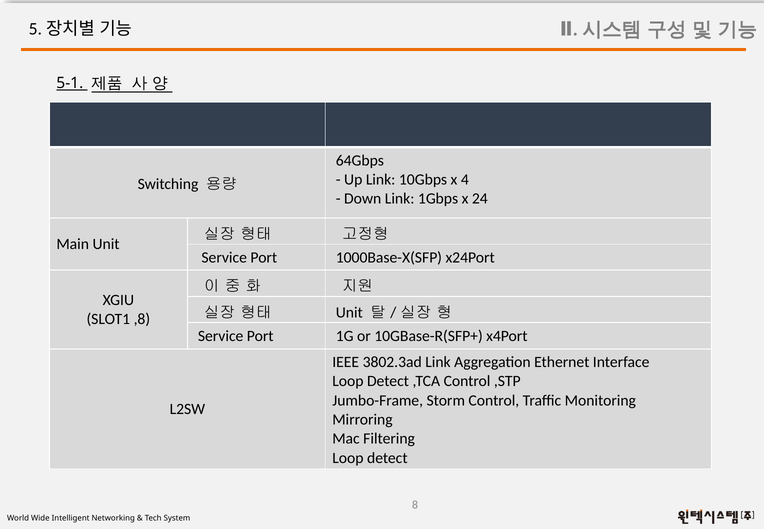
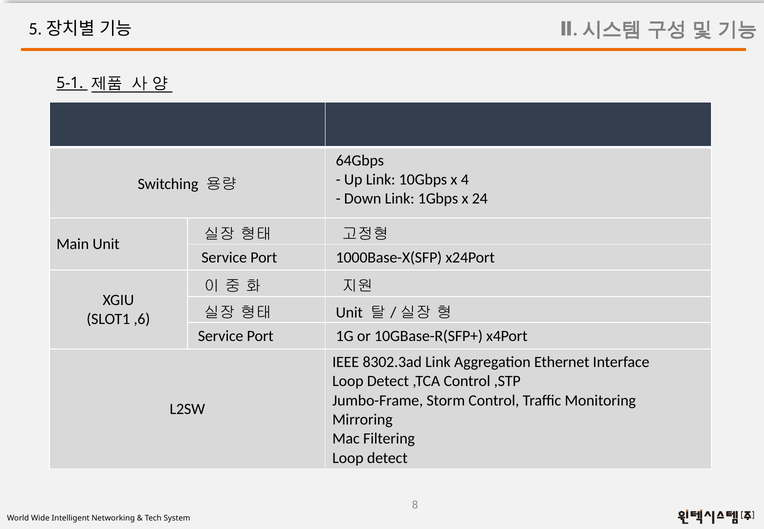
,8: ,8 -> ,6
3802.3ad: 3802.3ad -> 8302.3ad
